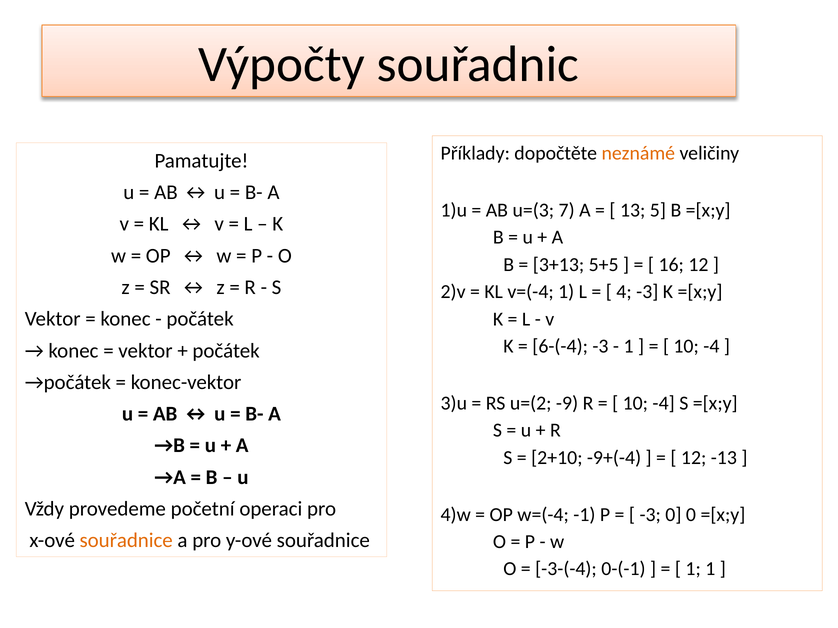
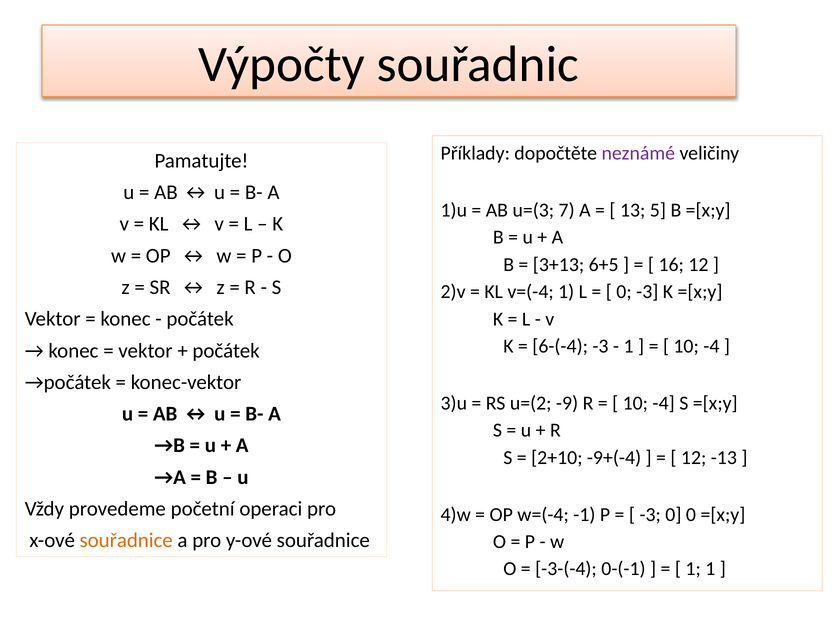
neznámé colour: orange -> purple
5+5: 5+5 -> 6+5
4 at (624, 292): 4 -> 0
